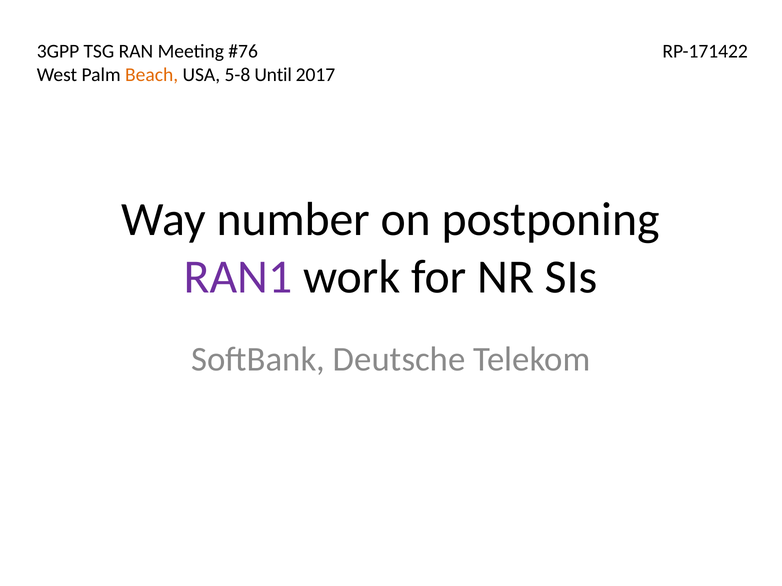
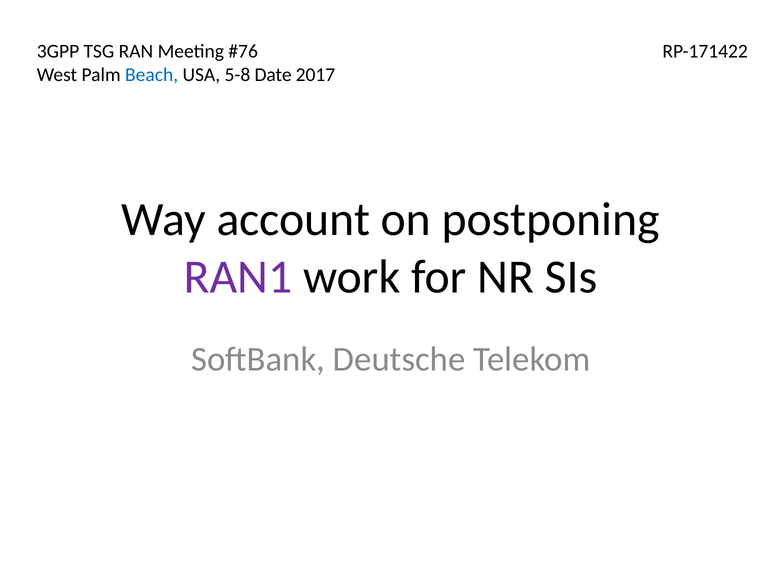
Beach colour: orange -> blue
Until: Until -> Date
number: number -> account
